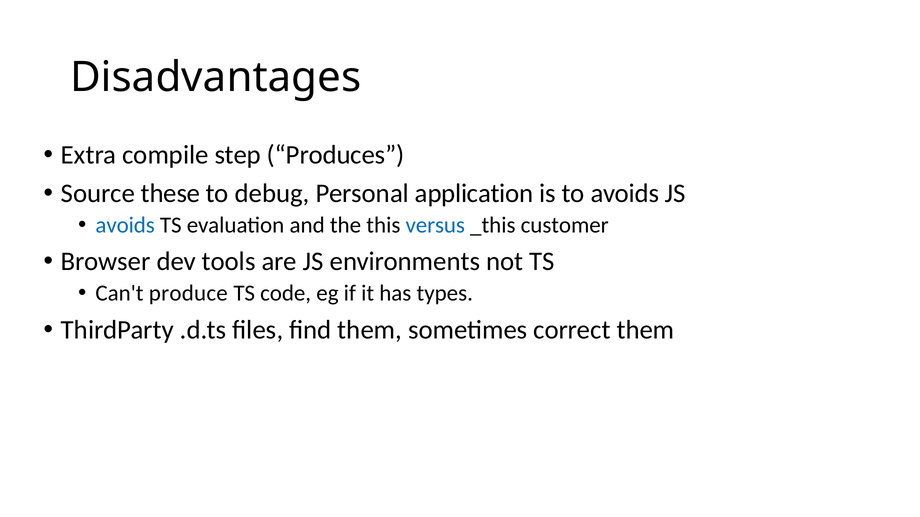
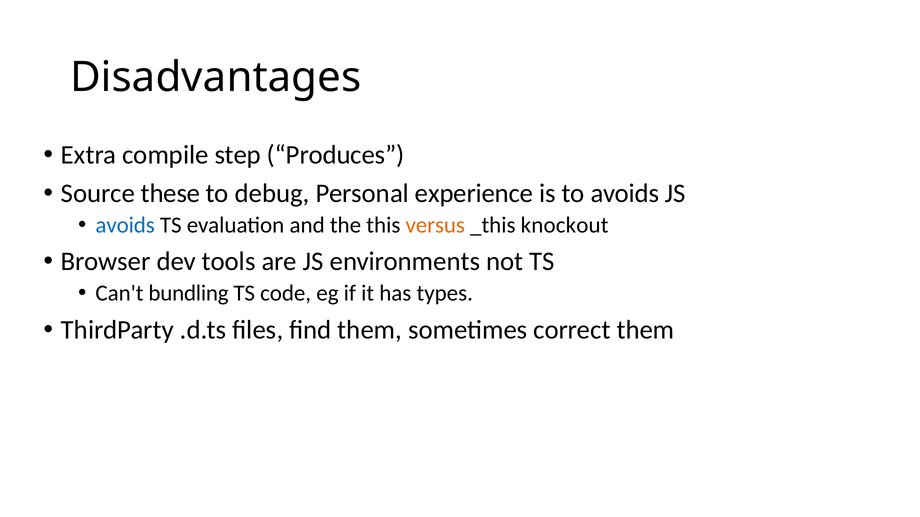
application: application -> experience
versus colour: blue -> orange
customer: customer -> knockout
produce: produce -> bundling
